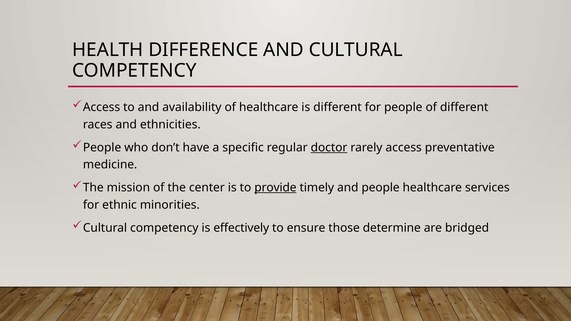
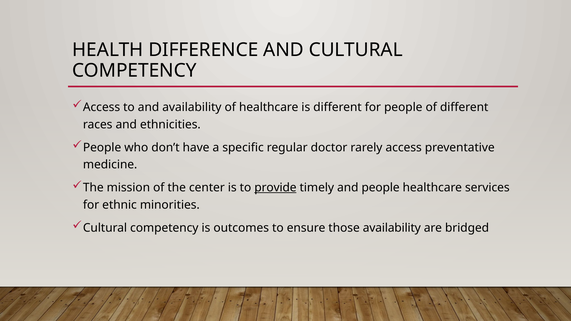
doctor underline: present -> none
effectively: effectively -> outcomes
those determine: determine -> availability
